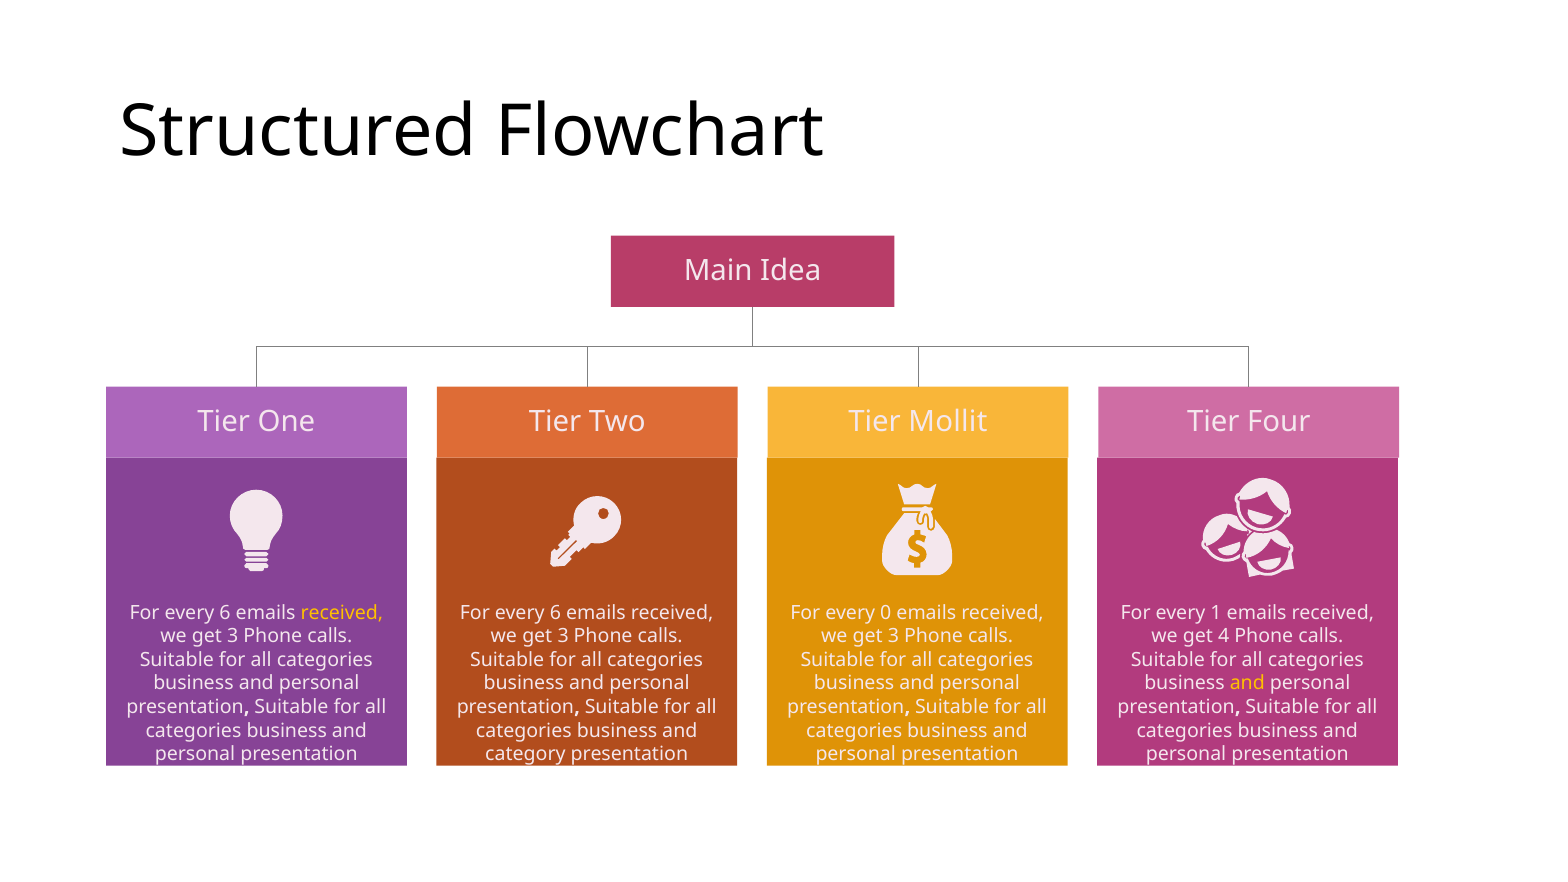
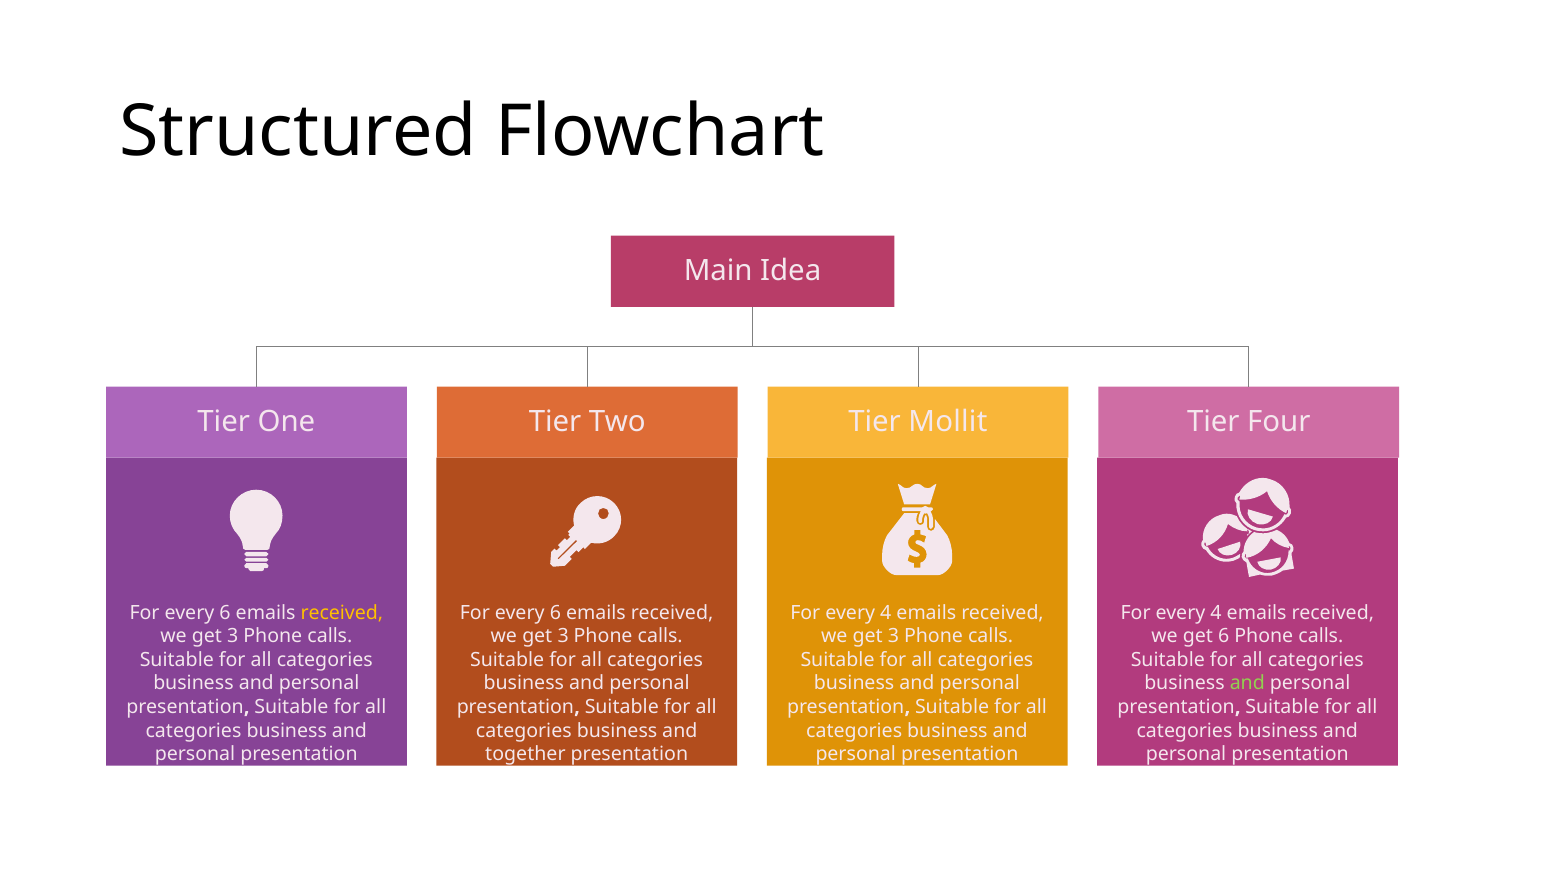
0 at (886, 613): 0 -> 4
1 at (1216, 613): 1 -> 4
get 4: 4 -> 6
and at (1247, 684) colour: yellow -> light green
category: category -> together
